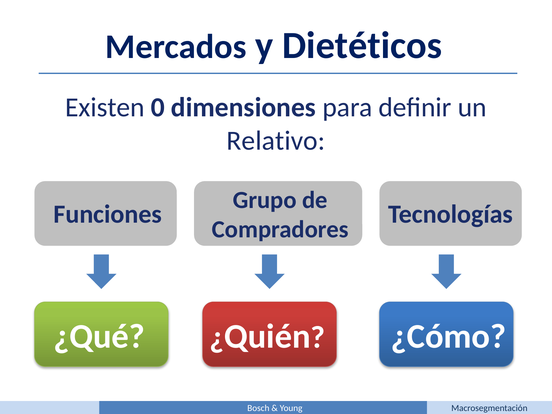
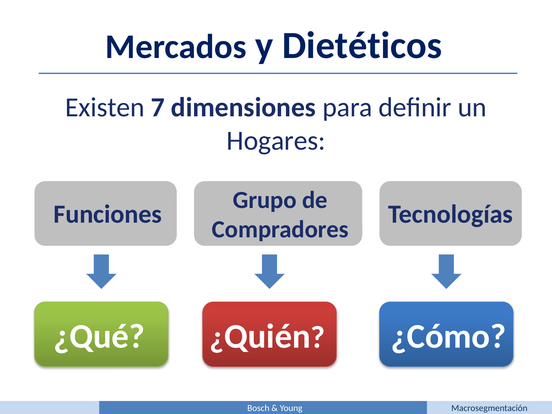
0: 0 -> 7
Relativo: Relativo -> Hogares
